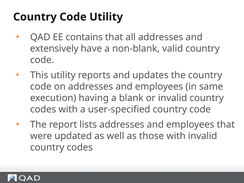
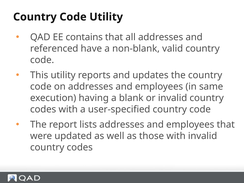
extensively: extensively -> referenced
